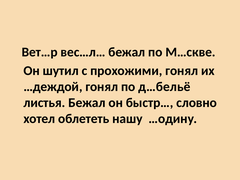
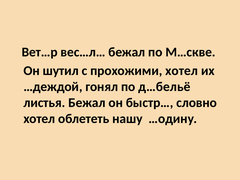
прохожими гонял: гонял -> хотел
